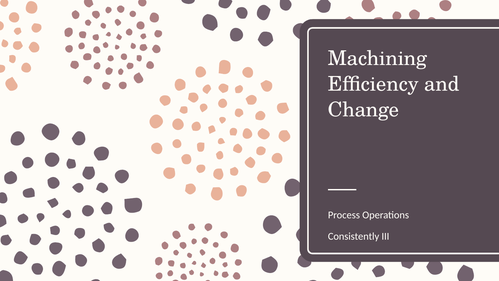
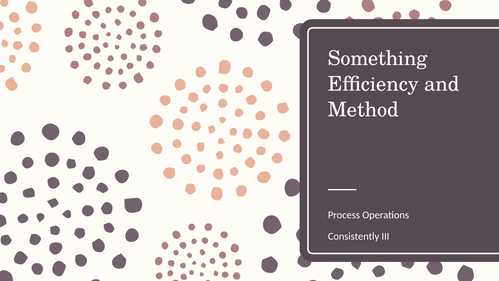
Machining: Machining -> Something
Change: Change -> Method
